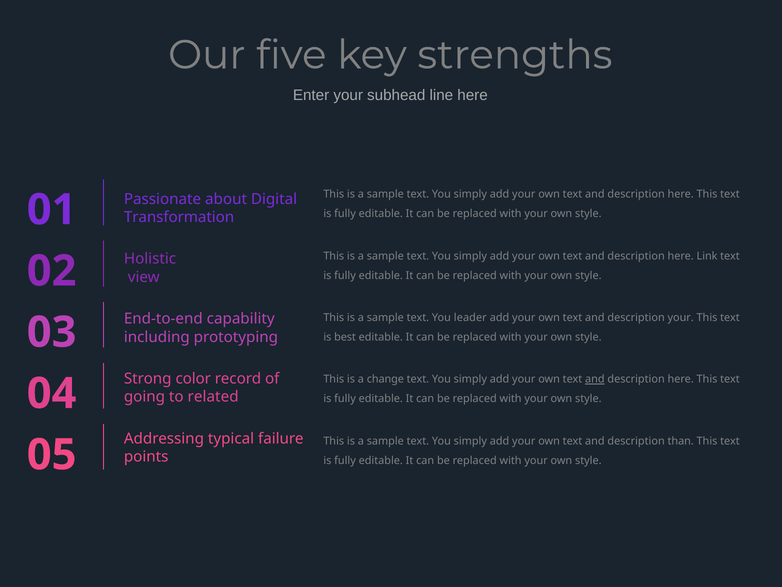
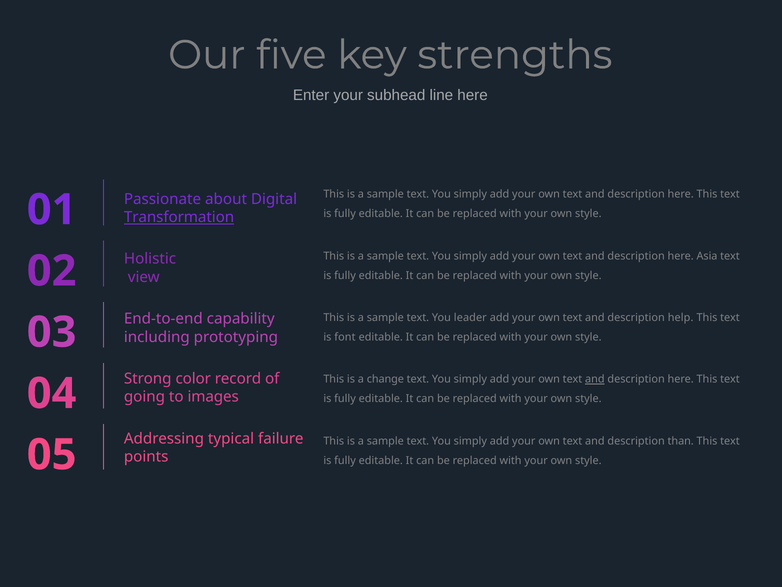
Transformation underline: none -> present
Link: Link -> Asia
description your: your -> help
best: best -> font
related: related -> images
